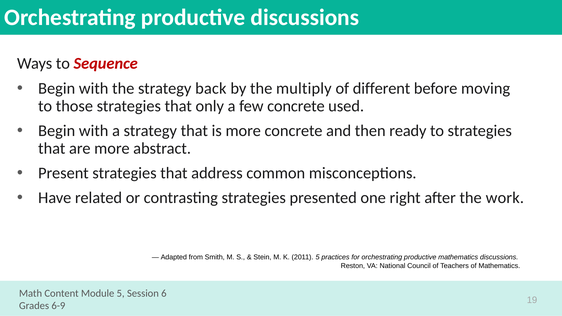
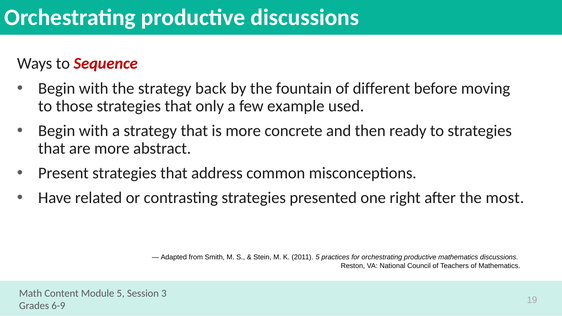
multiply: multiply -> fountain
few concrete: concrete -> example
work: work -> most
6: 6 -> 3
